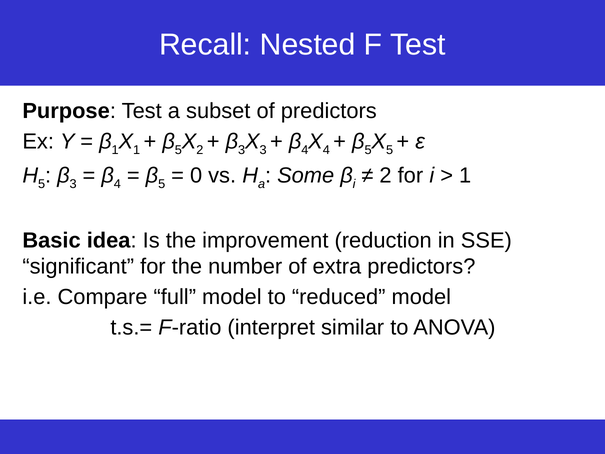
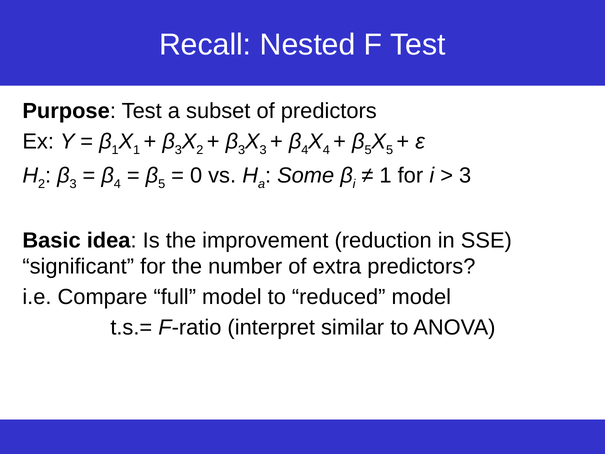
5 at (178, 150): 5 -> 3
5 at (42, 184): 5 -> 2
2 at (386, 176): 2 -> 1
1 at (465, 176): 1 -> 3
